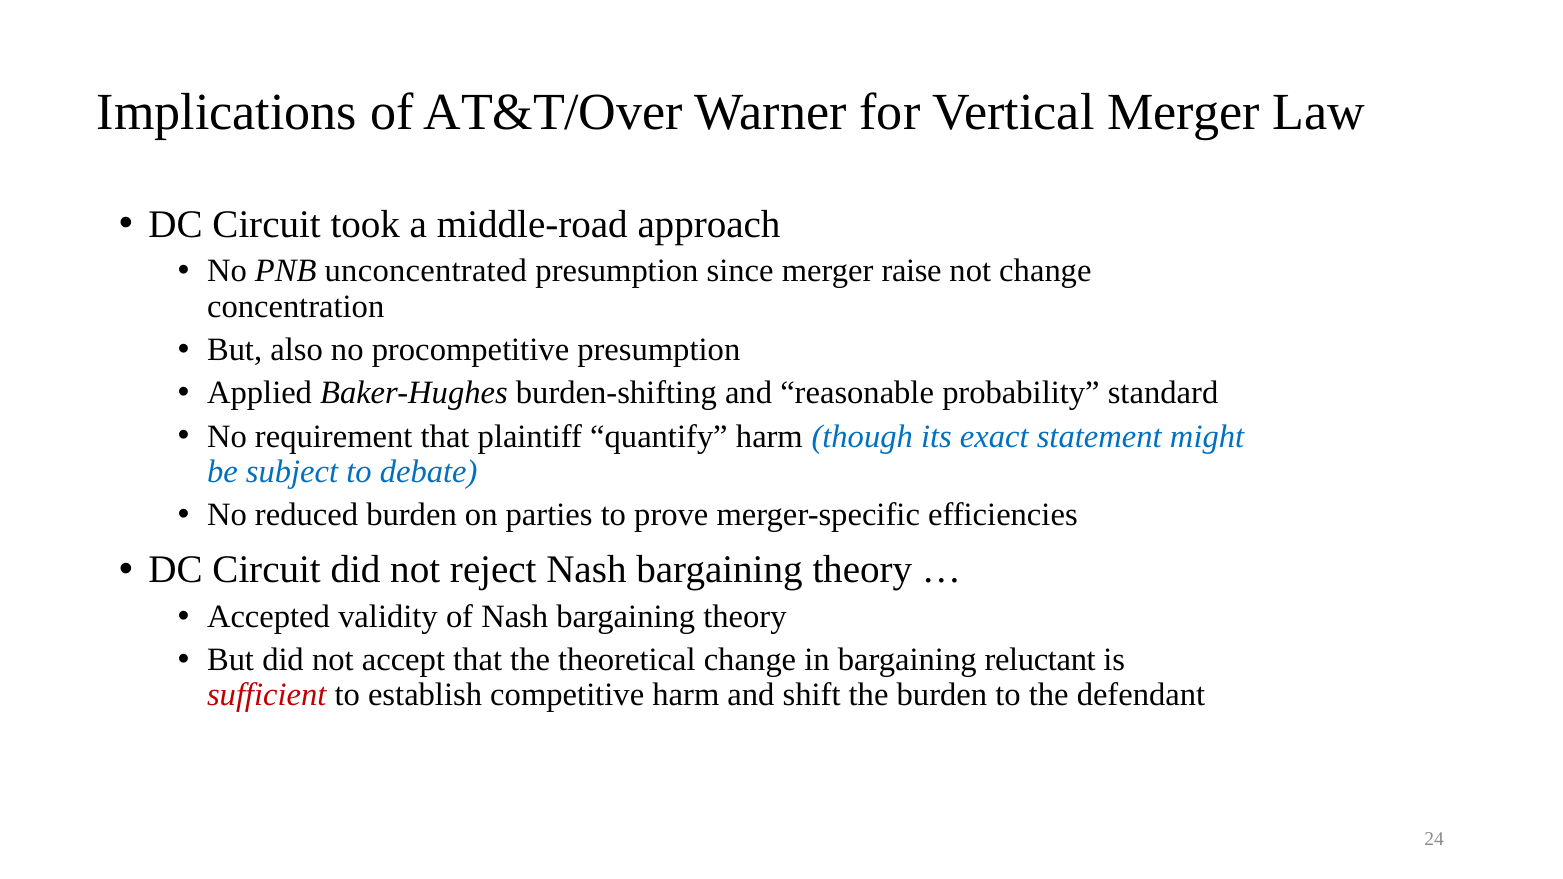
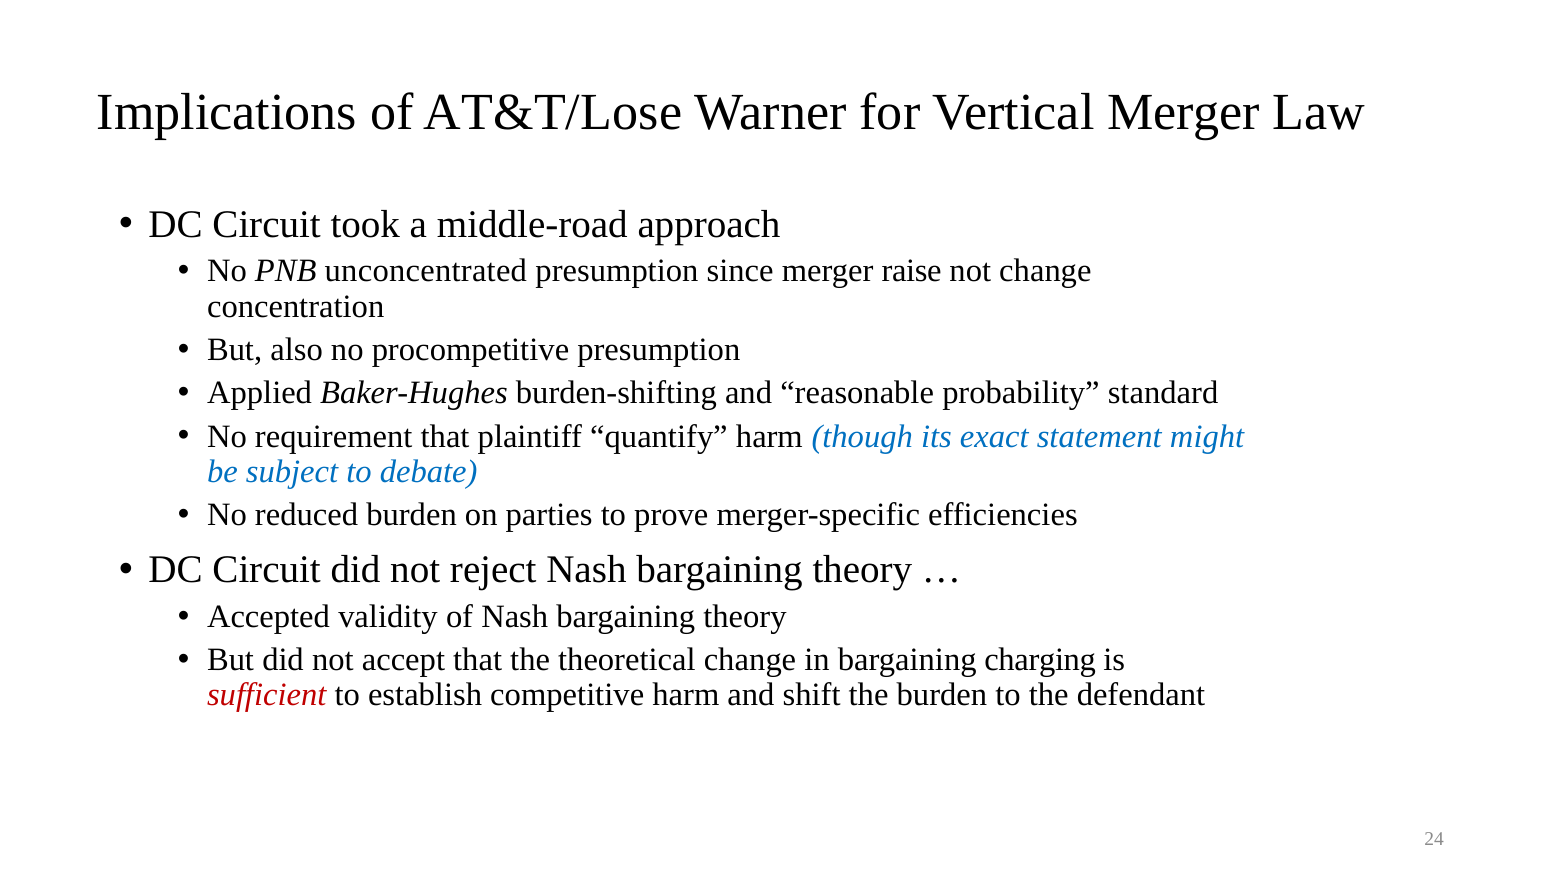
AT&T/Over: AT&T/Over -> AT&T/Lose
reluctant: reluctant -> charging
